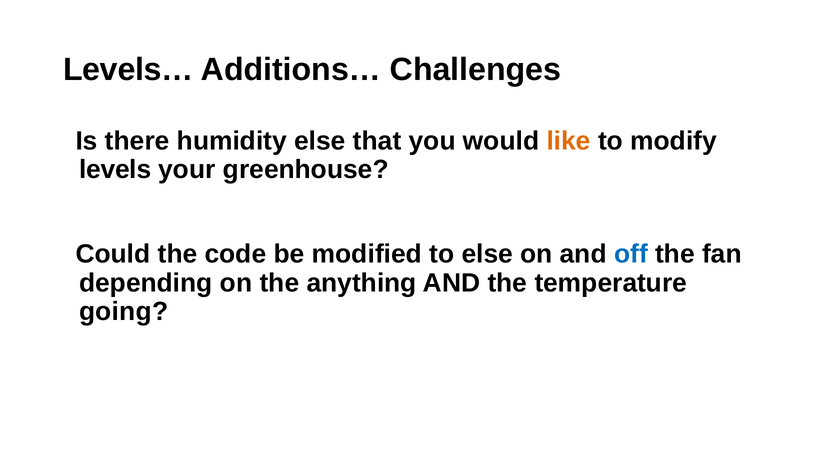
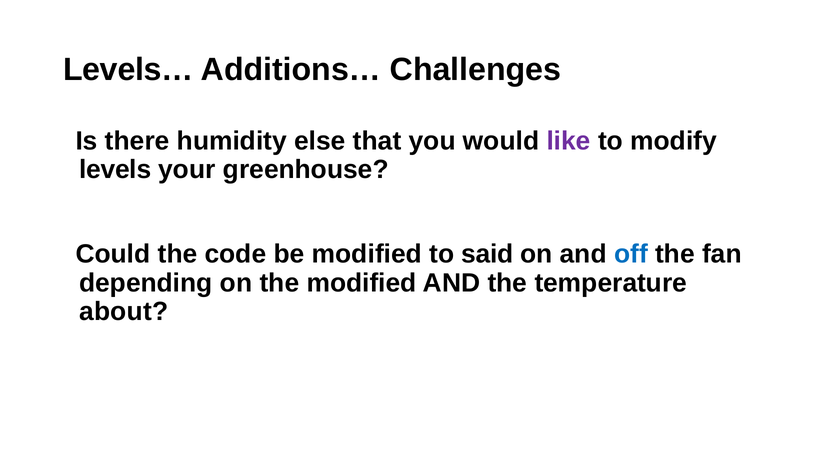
like colour: orange -> purple
to else: else -> said
the anything: anything -> modified
going: going -> about
